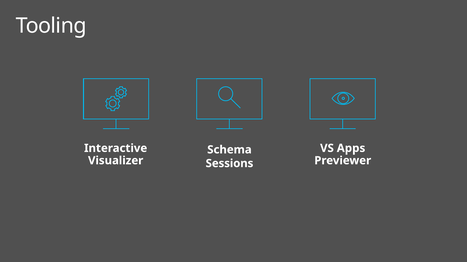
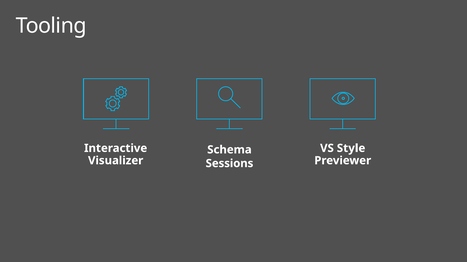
Apps: Apps -> Style
